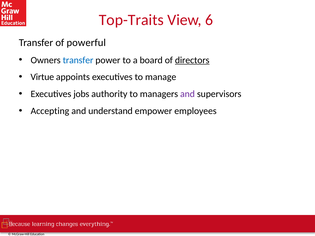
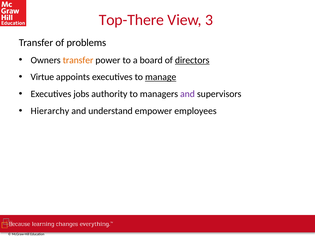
Top-Traits: Top-Traits -> Top-There
6: 6 -> 3
powerful: powerful -> problems
transfer at (78, 60) colour: blue -> orange
manage underline: none -> present
Accepting: Accepting -> Hierarchy
